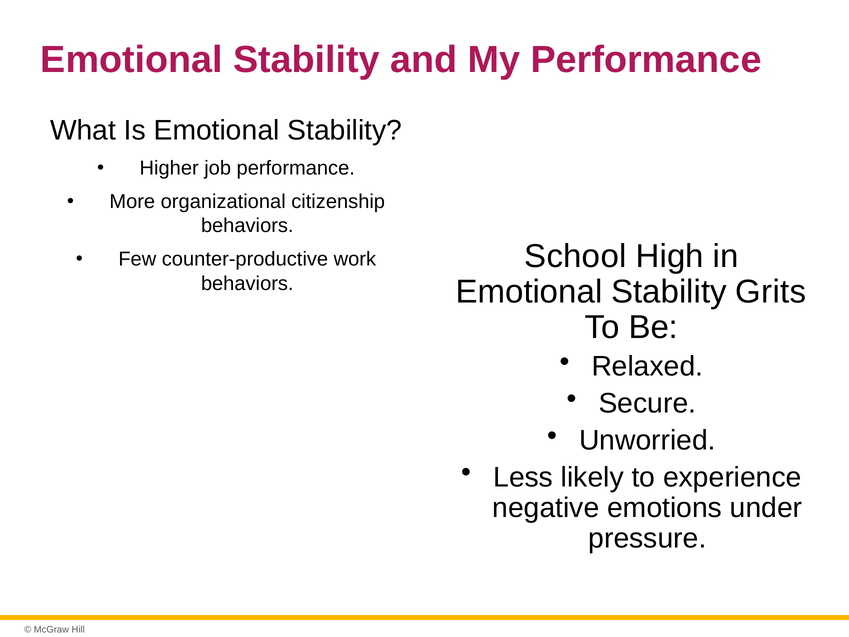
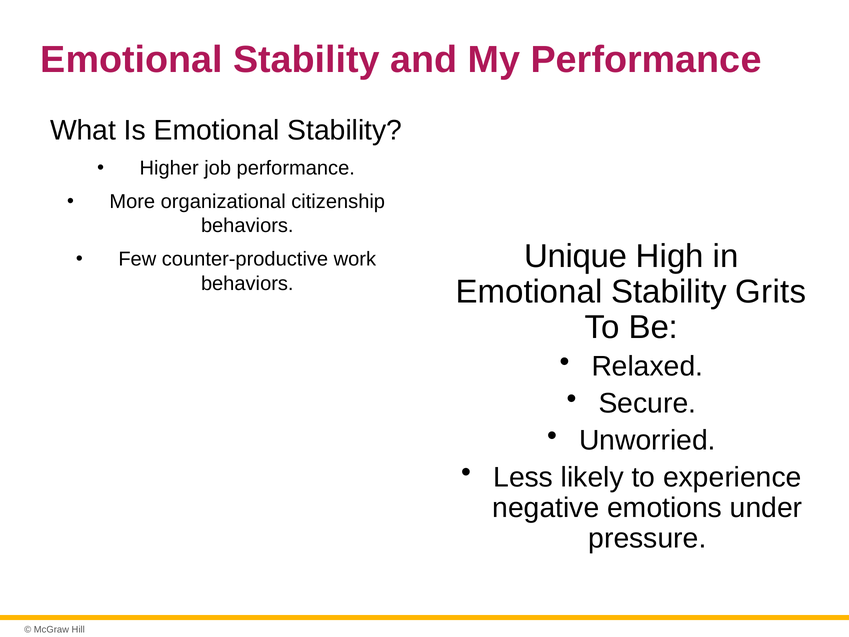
School: School -> Unique
